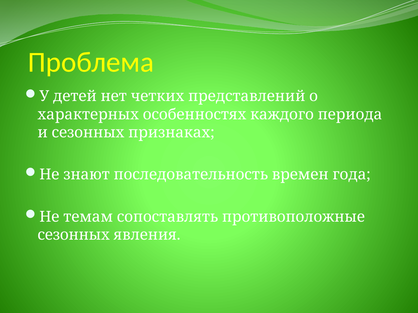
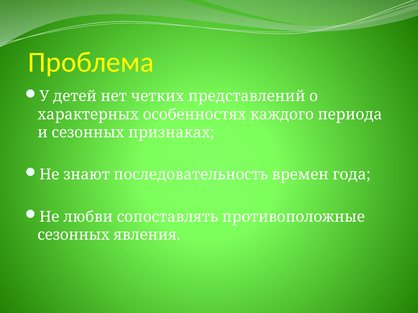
темам: темам -> любви
